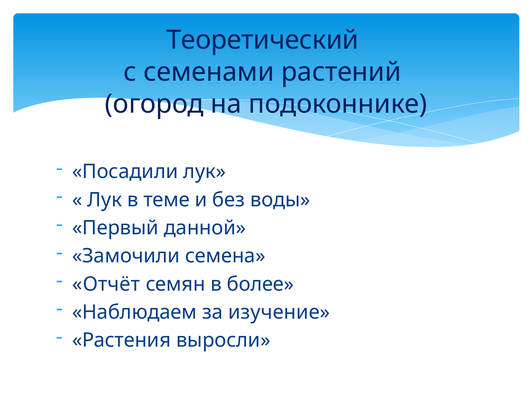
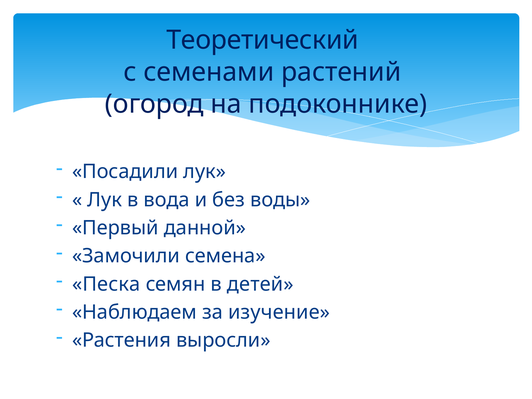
теме: теме -> вода
Отчёт: Отчёт -> Песка
более: более -> детей
